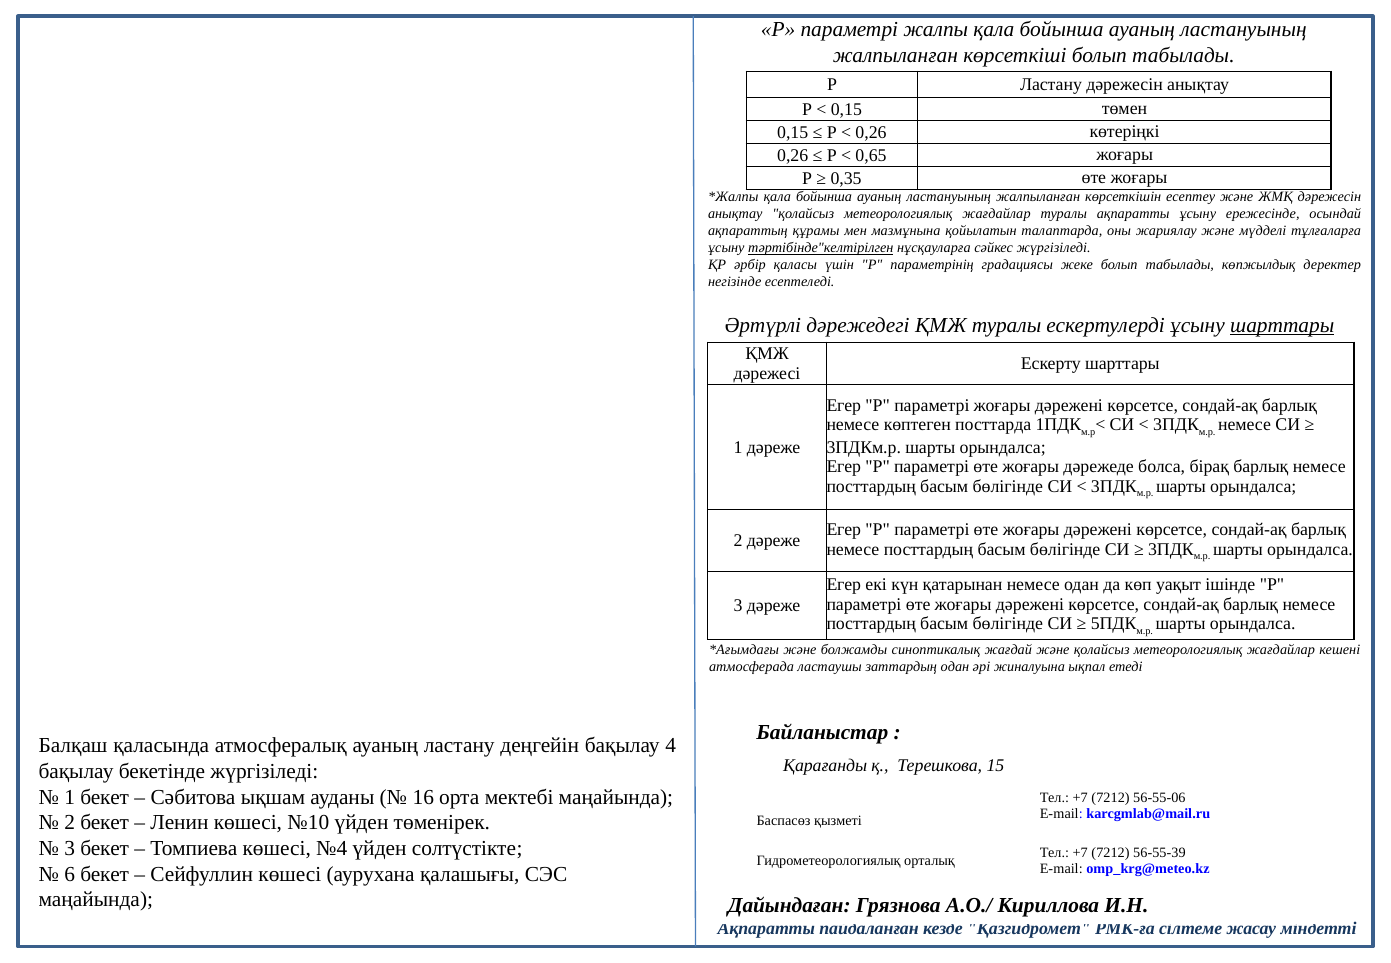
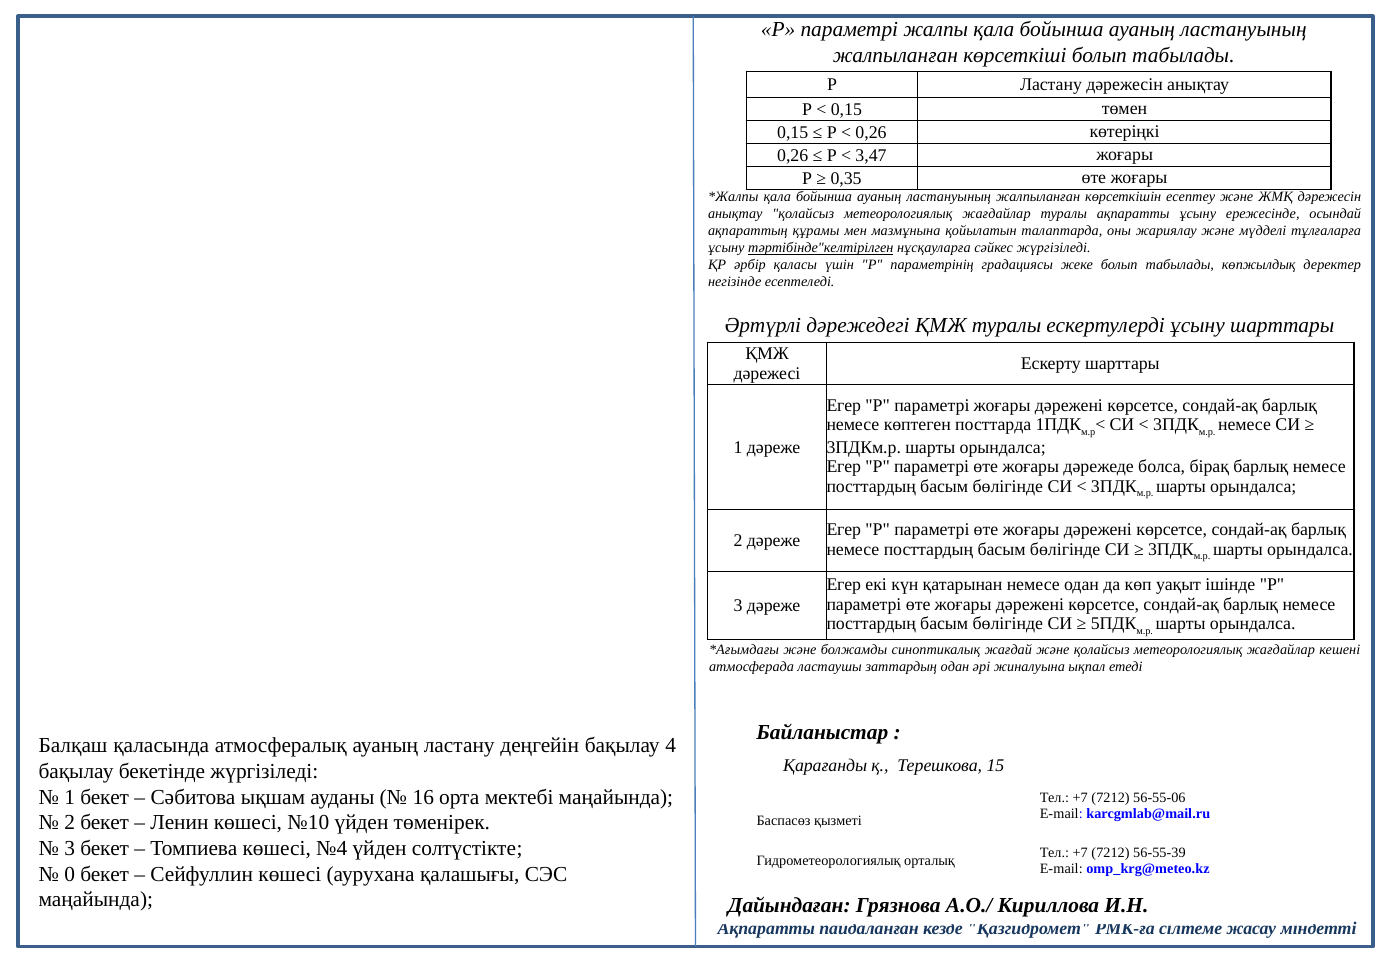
0,65: 0,65 -> 3,47
шарттары at (1282, 325) underline: present -> none
6: 6 -> 0
